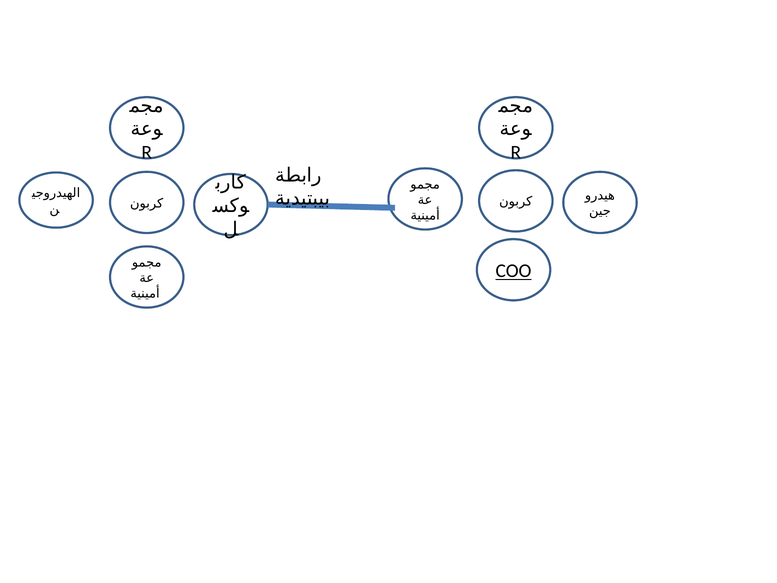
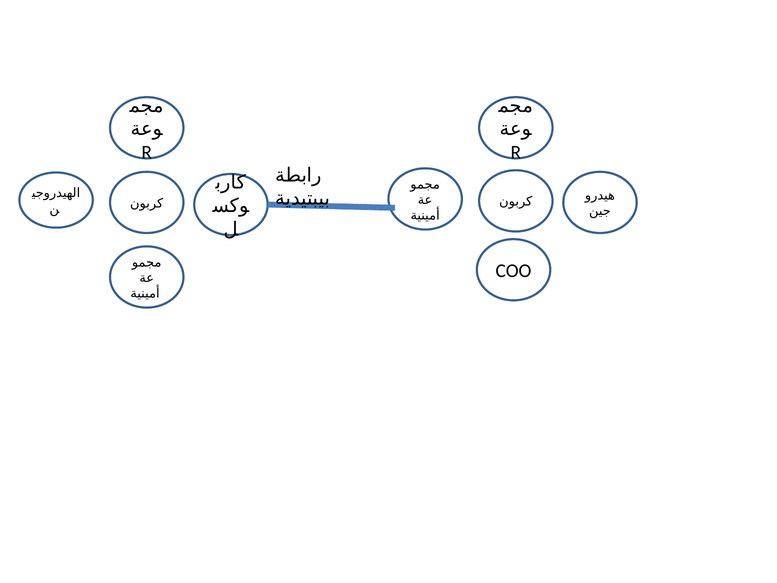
COO underline: present -> none
